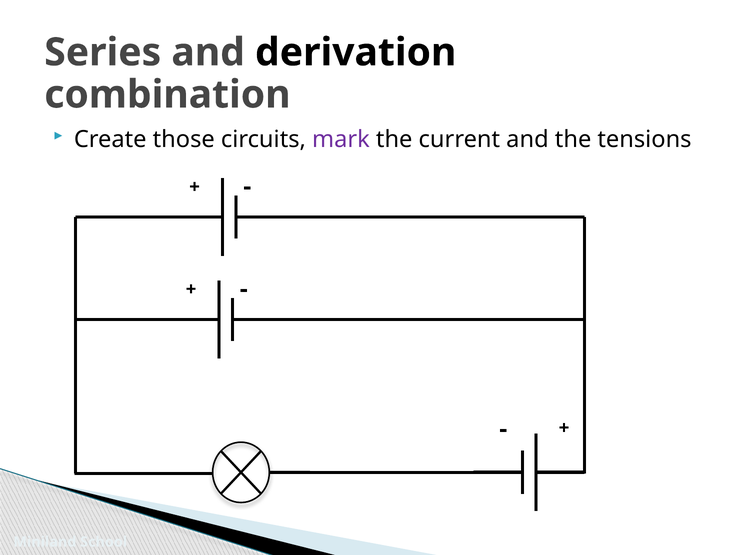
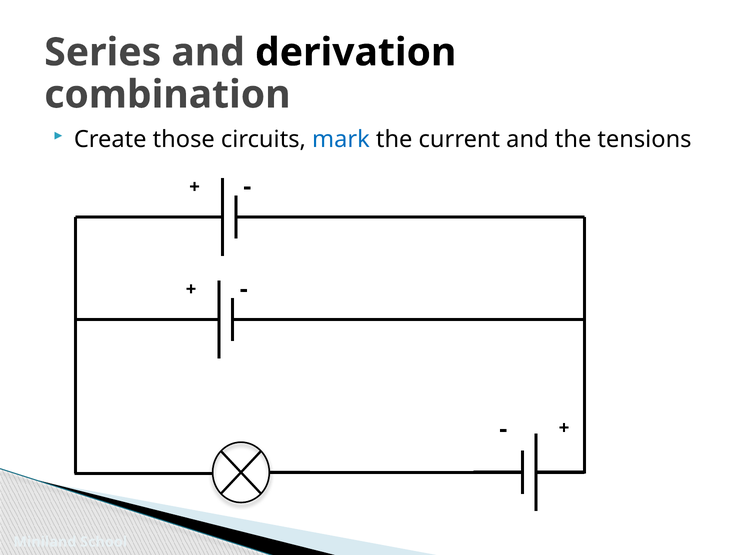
mark colour: purple -> blue
